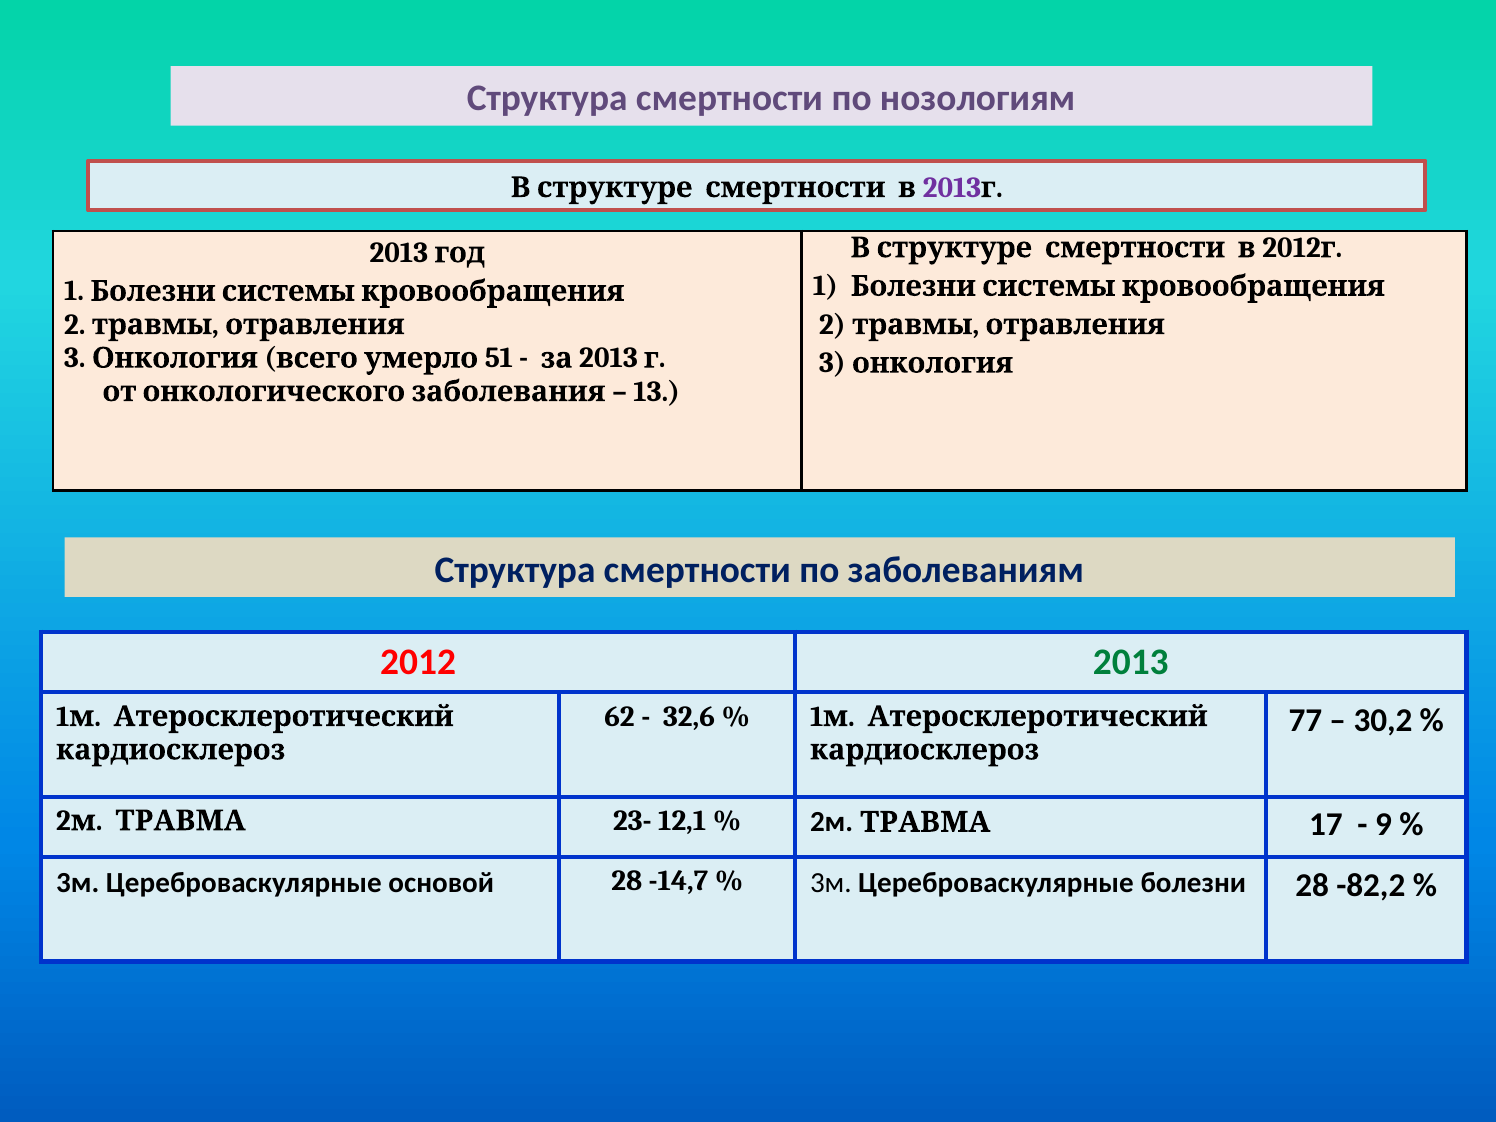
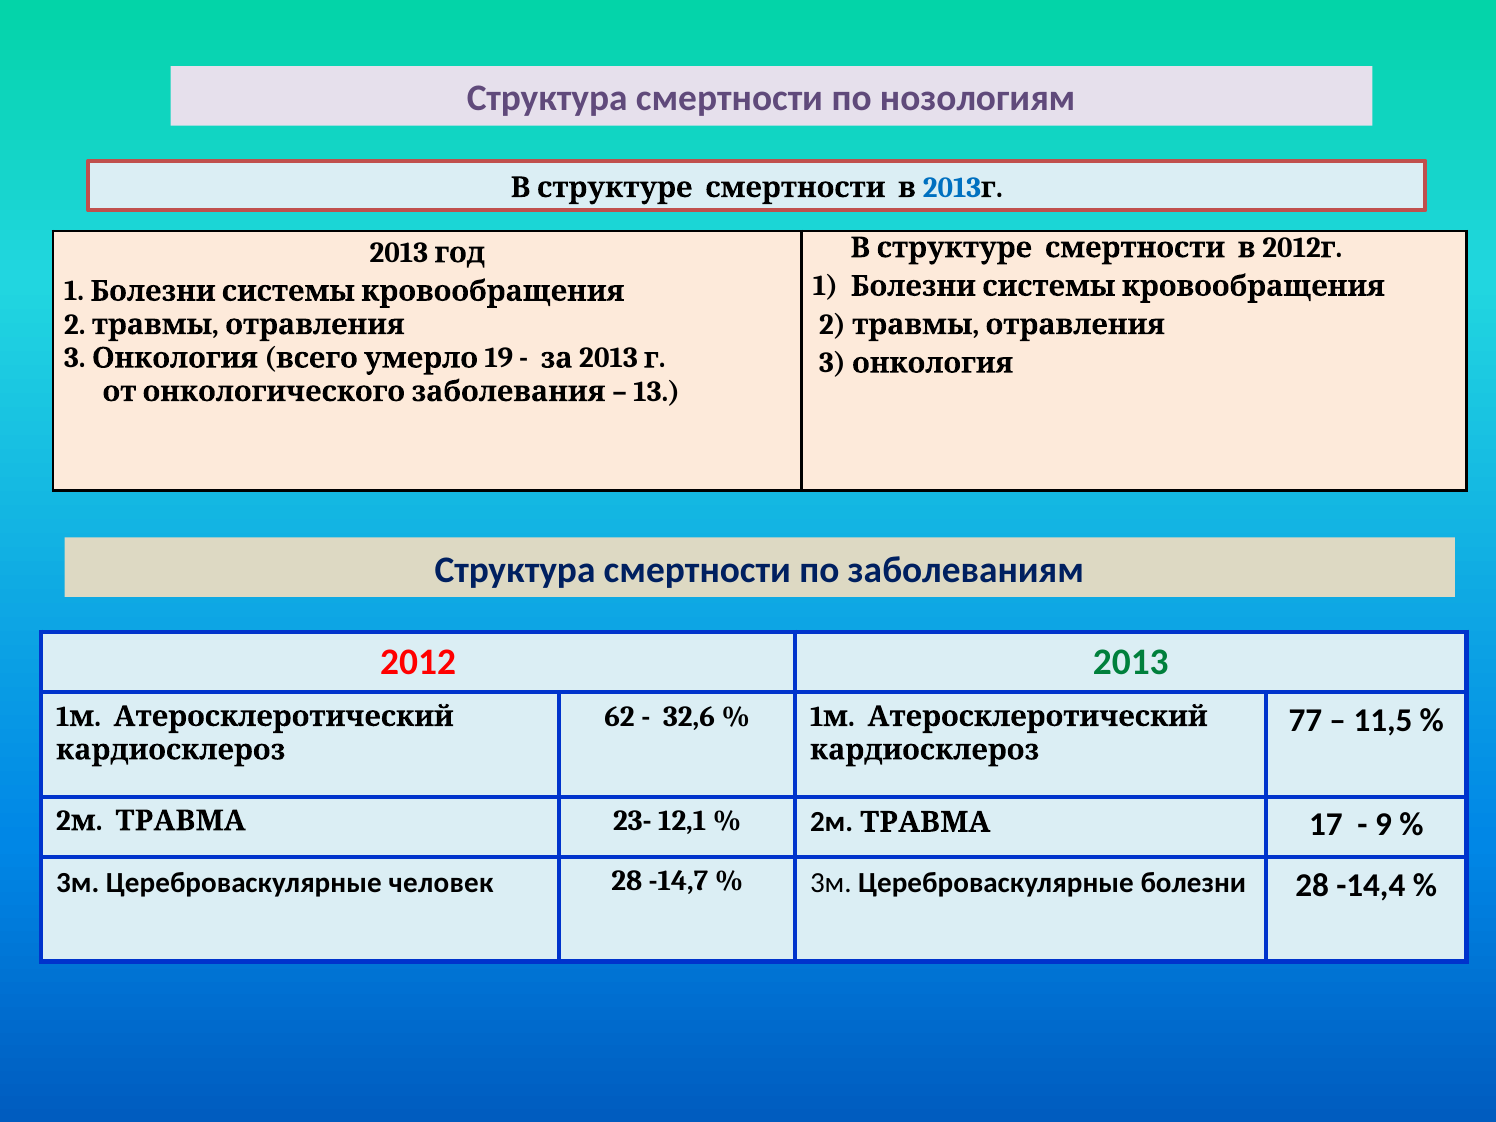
2013 at (952, 188) colour: purple -> blue
51: 51 -> 19
30,2: 30,2 -> 11,5
основой: основой -> человек
-82,2: -82,2 -> -14,4
